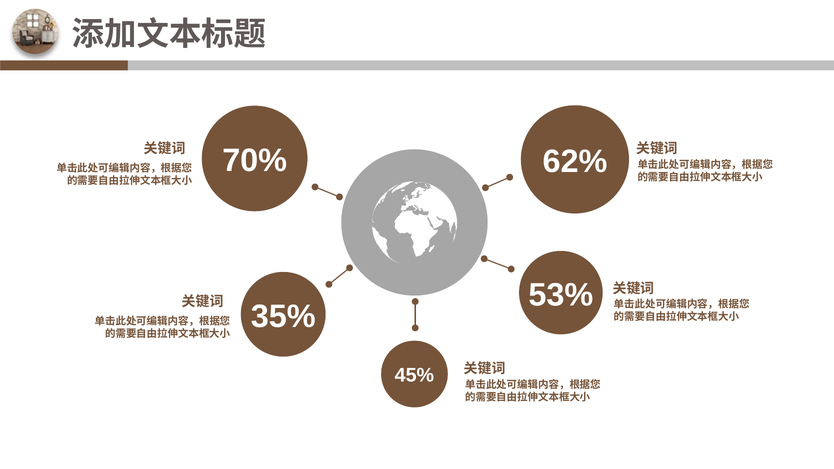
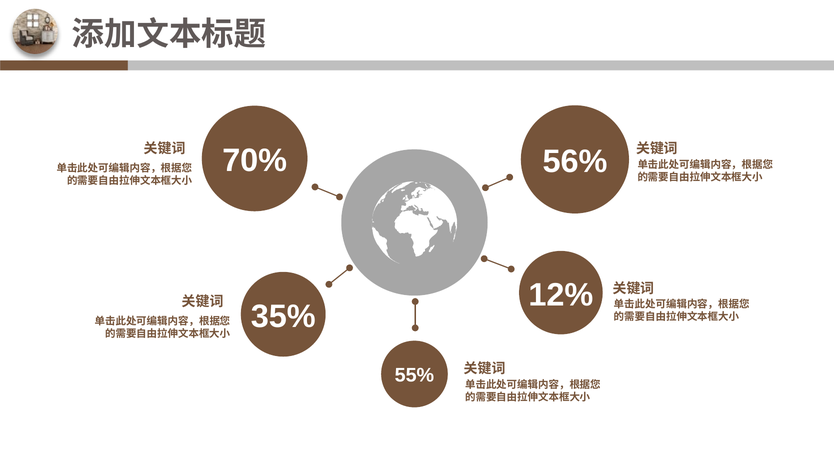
62%: 62% -> 56%
53%: 53% -> 12%
45%: 45% -> 55%
